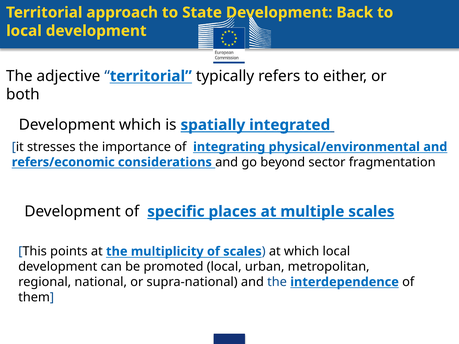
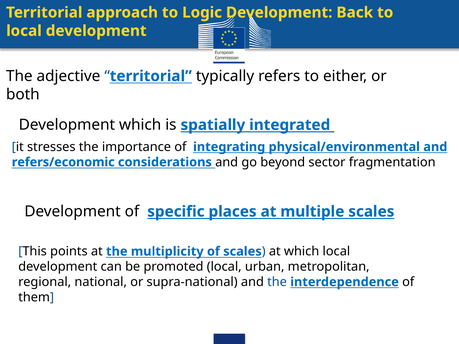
State: State -> Logic
